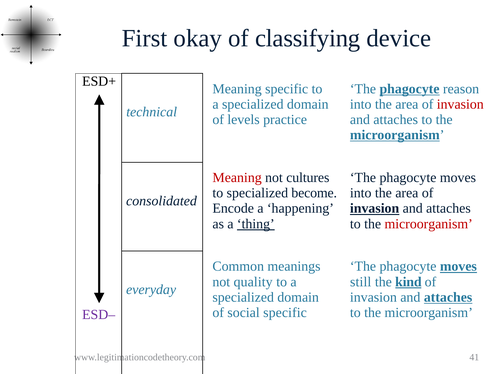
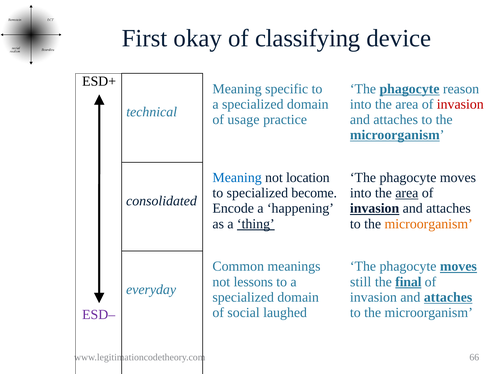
levels: levels -> usage
Meaning at (237, 177) colour: red -> blue
cultures: cultures -> location
area at (407, 193) underline: none -> present
microorganism at (429, 223) colour: red -> orange
quality: quality -> lessons
kind: kind -> final
social specific: specific -> laughed
41: 41 -> 66
